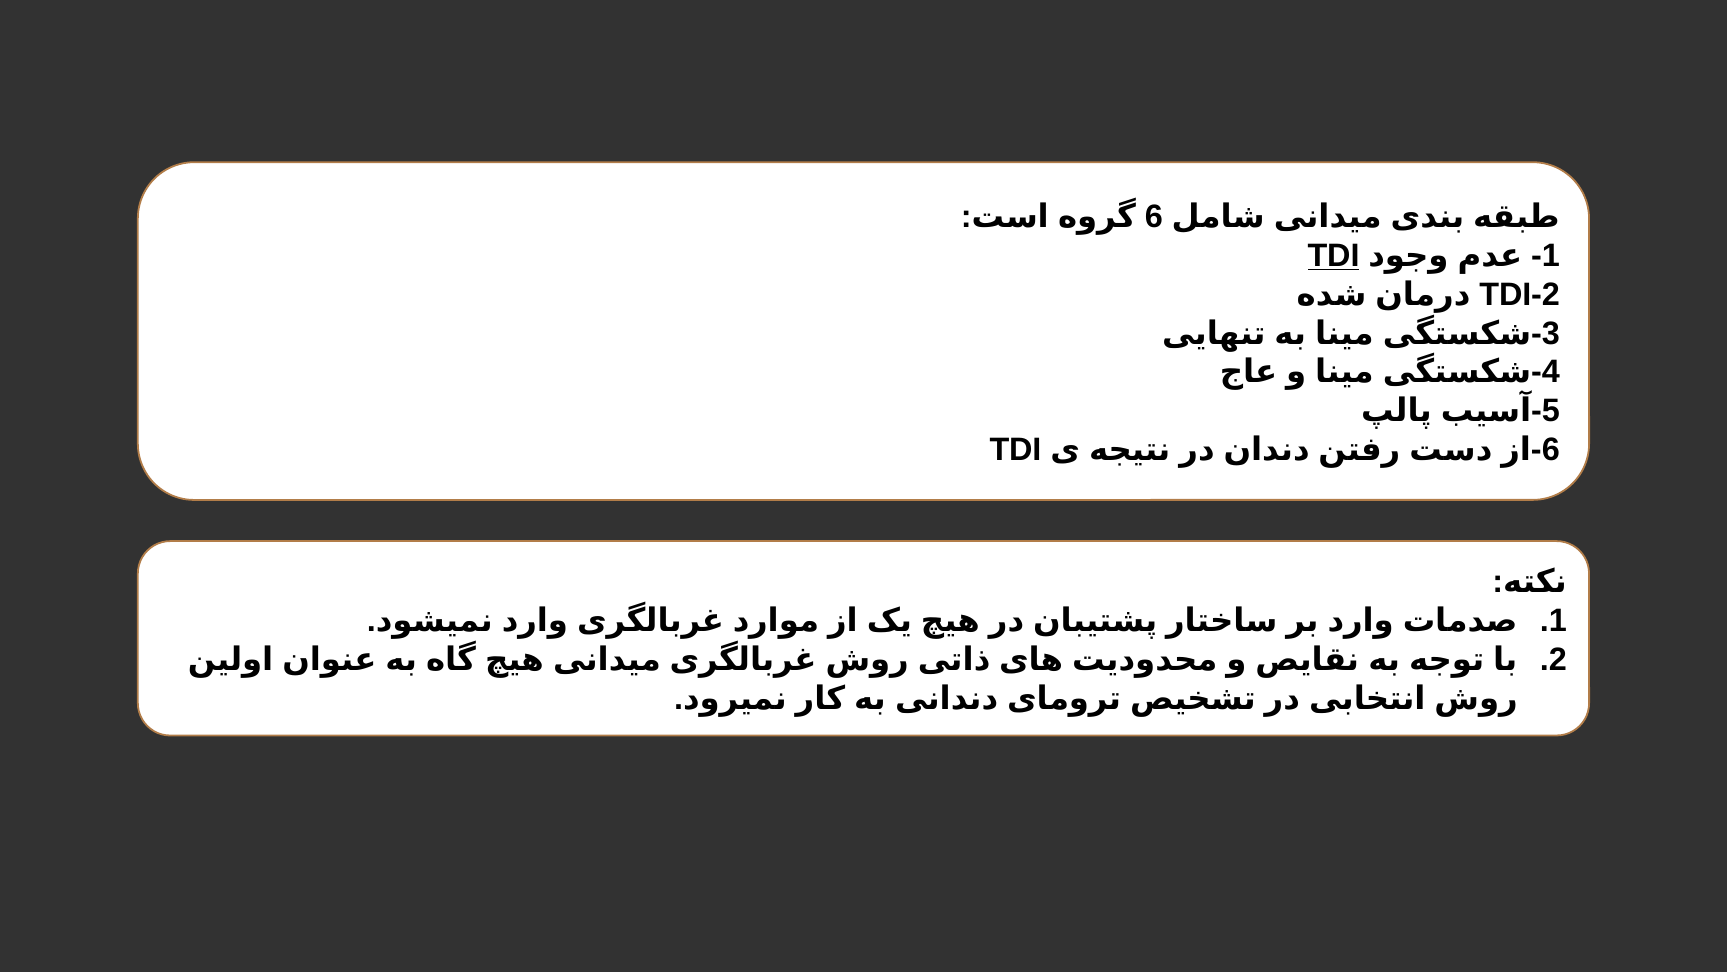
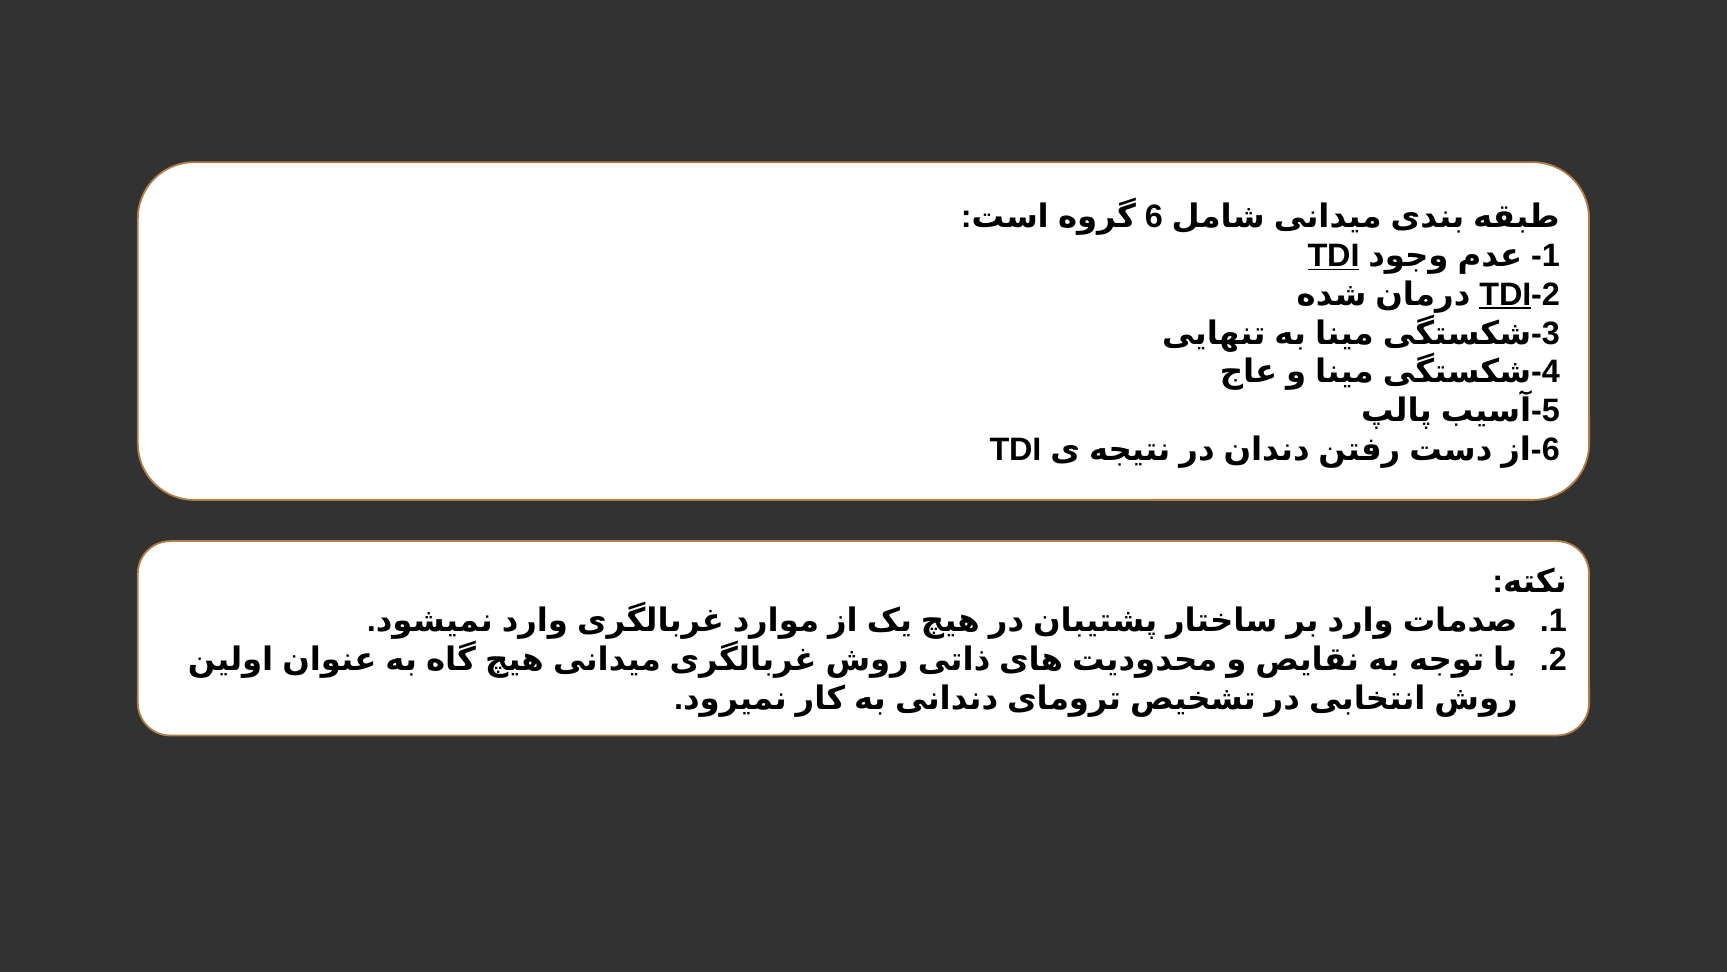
TDI at (1505, 294) underline: none -> present
